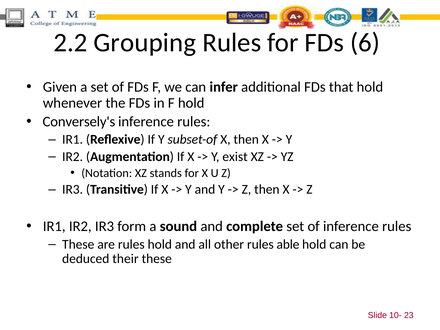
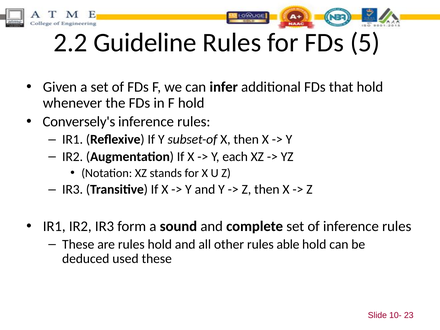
Grouping: Grouping -> Guideline
6: 6 -> 5
exist: exist -> each
their: their -> used
